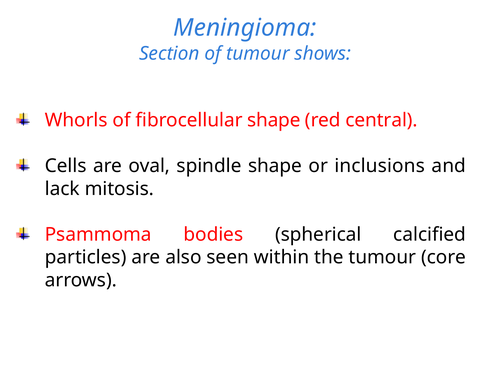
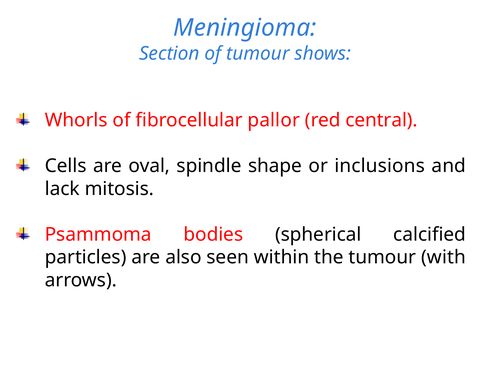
fibrocellular shape: shape -> pallor
core: core -> with
